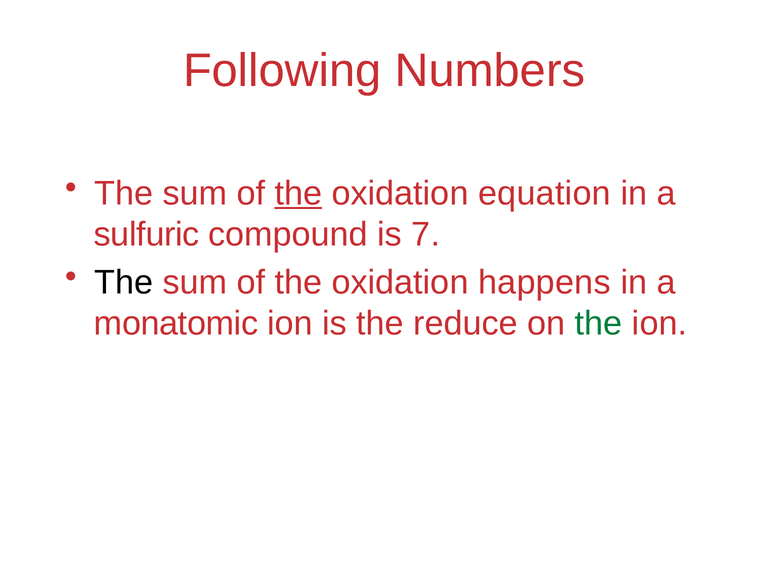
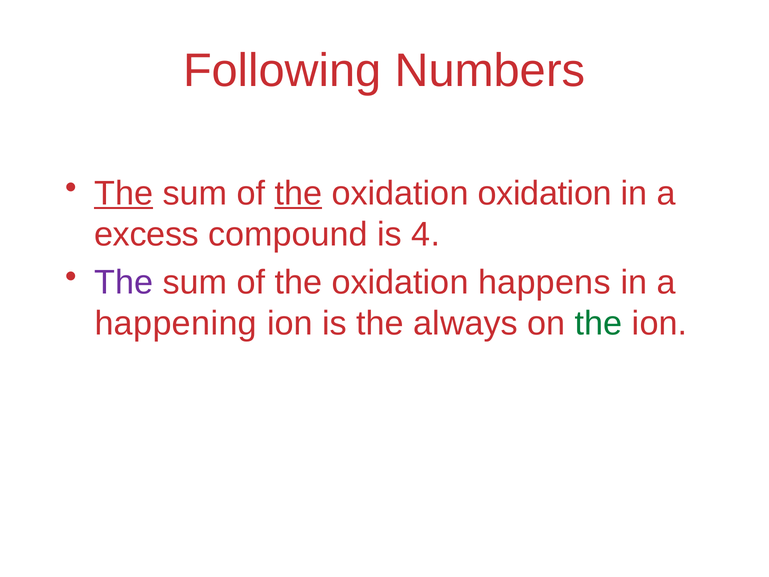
The at (124, 193) underline: none -> present
oxidation equation: equation -> oxidation
sulfuric: sulfuric -> excess
7: 7 -> 4
The at (124, 282) colour: black -> purple
monatomic: monatomic -> happening
reduce: reduce -> always
